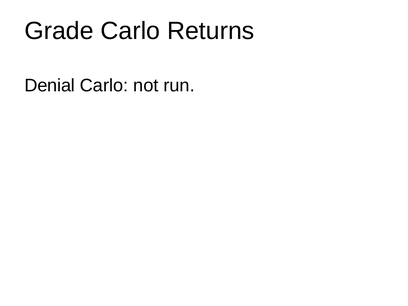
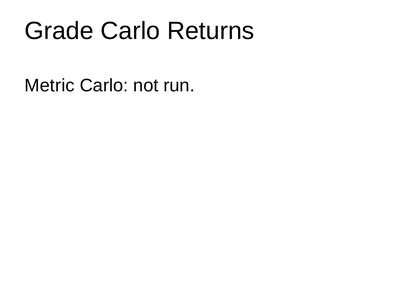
Denial: Denial -> Metric
